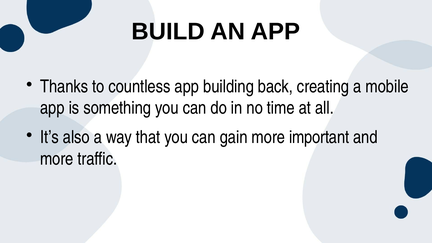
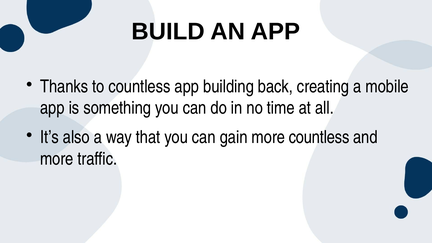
more important: important -> countless
